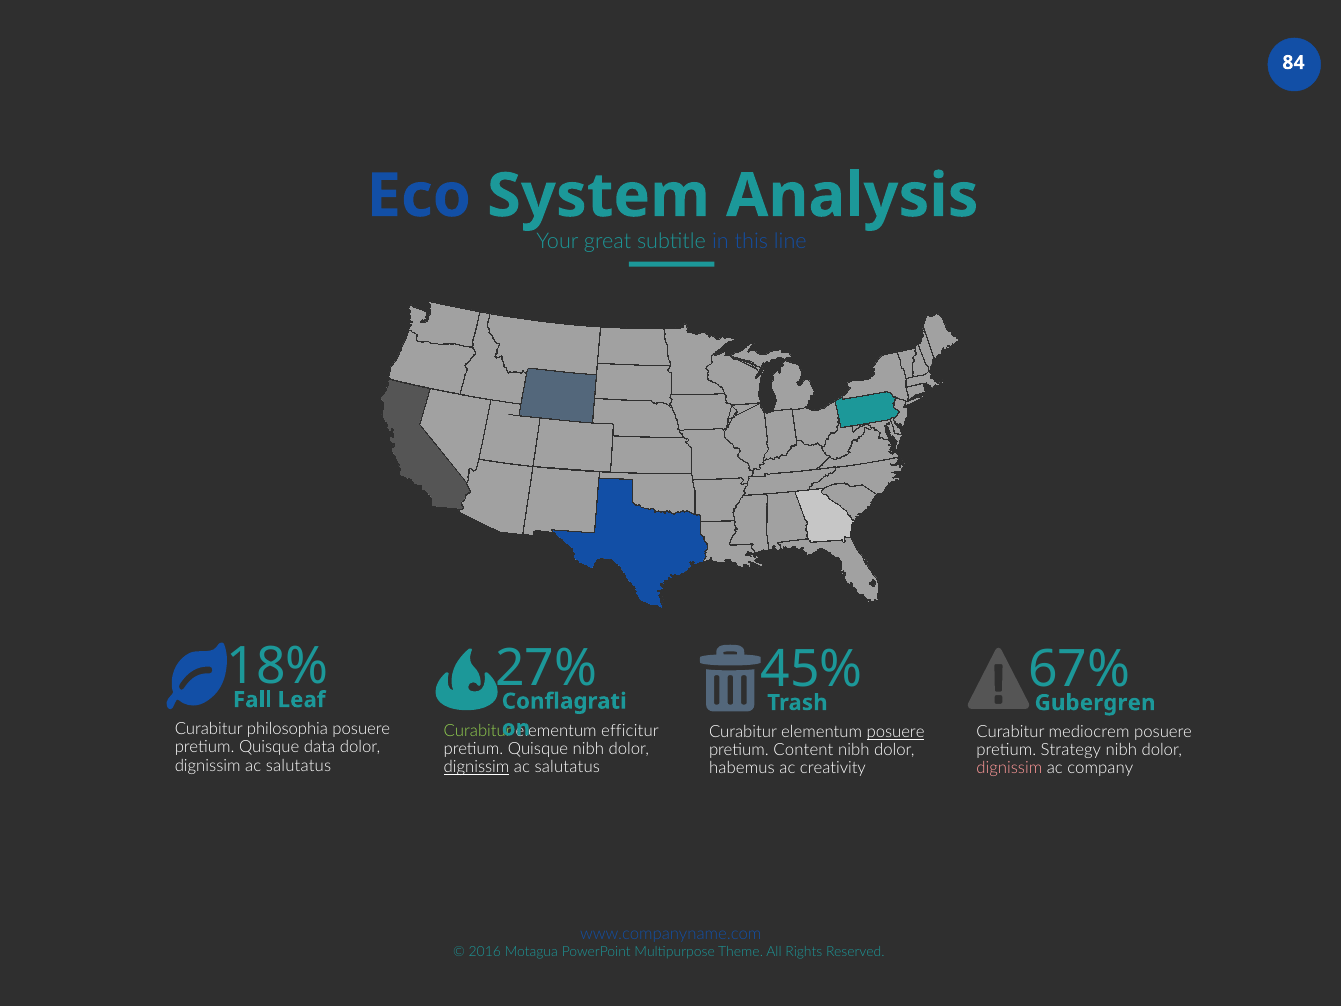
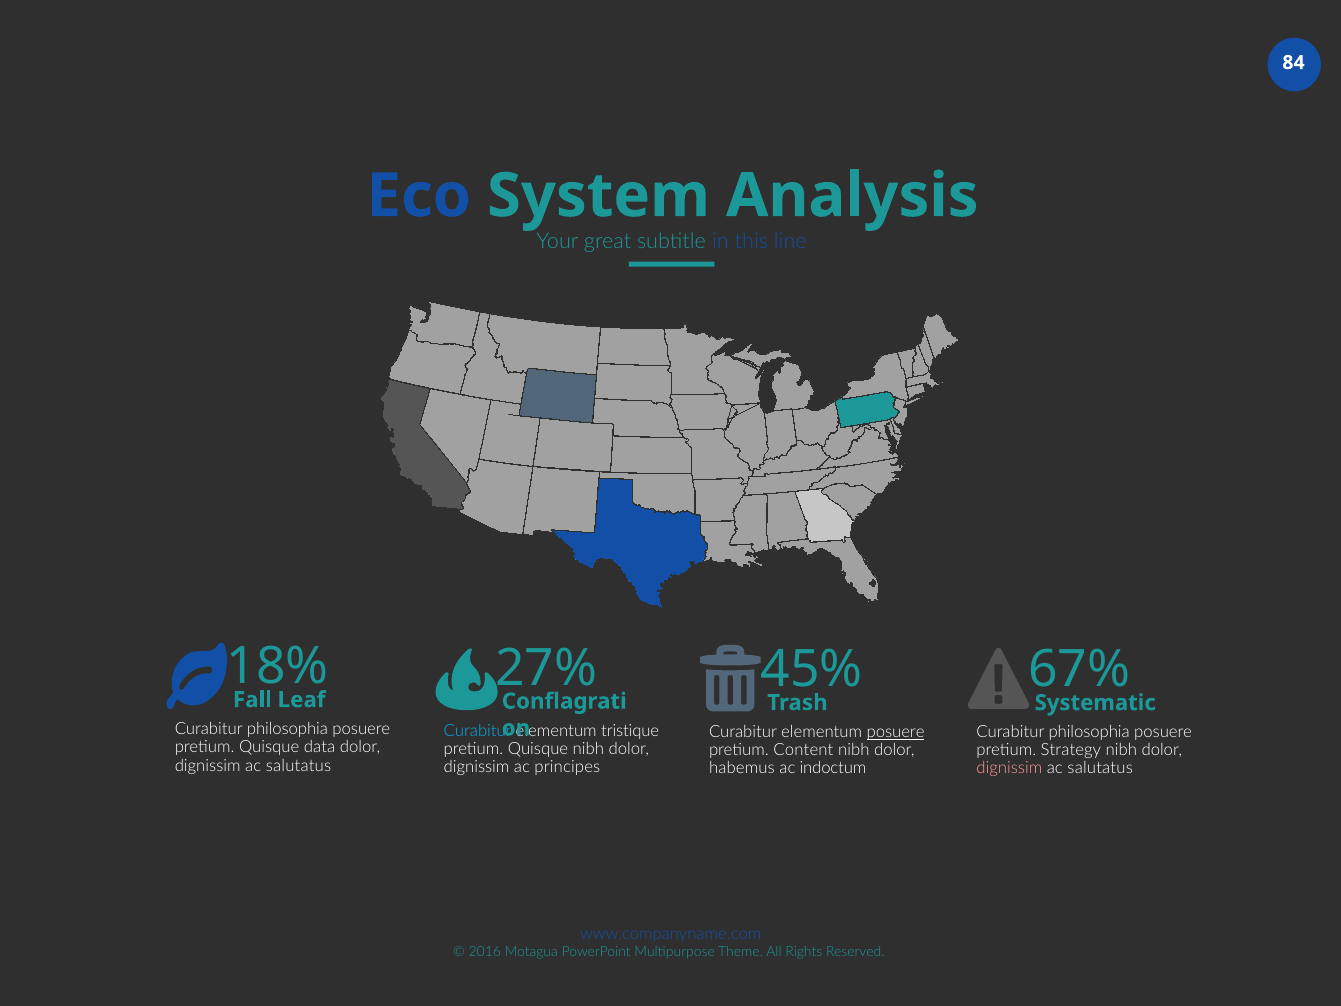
Gubergren: Gubergren -> Systematic
Curabitur at (478, 730) colour: light green -> light blue
efficitur: efficitur -> tristique
mediocrem at (1089, 732): mediocrem -> philosophia
dignissim at (477, 767) underline: present -> none
salutatus at (567, 767): salutatus -> principes
creativity: creativity -> indoctum
company at (1100, 768): company -> salutatus
